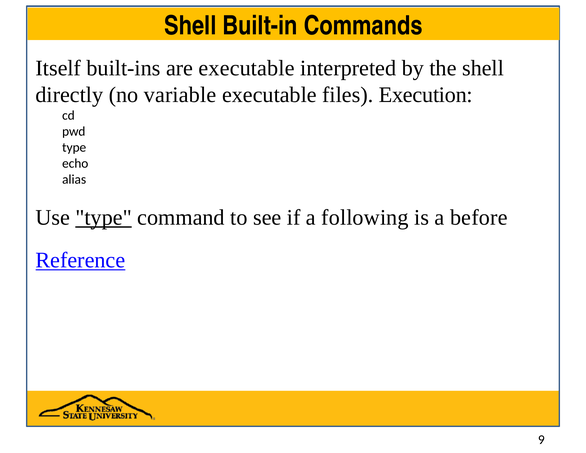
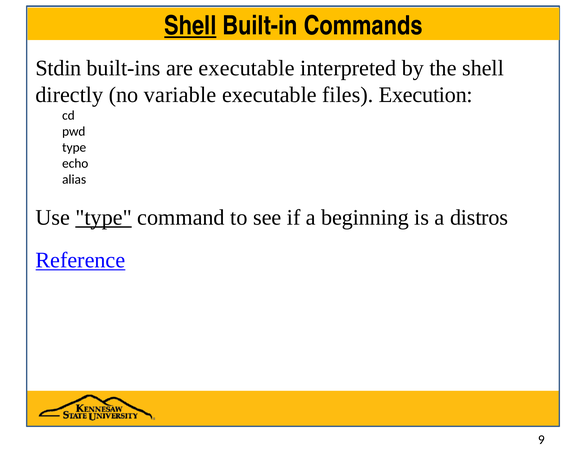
Shell at (190, 26) underline: none -> present
Itself: Itself -> Stdin
following: following -> beginning
before: before -> distros
